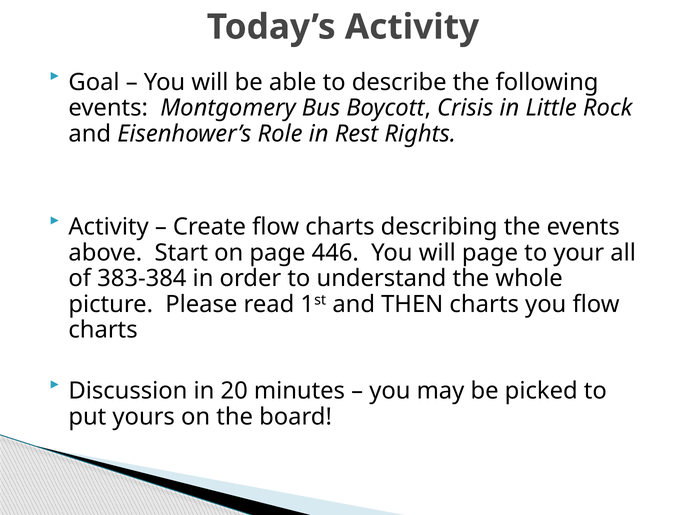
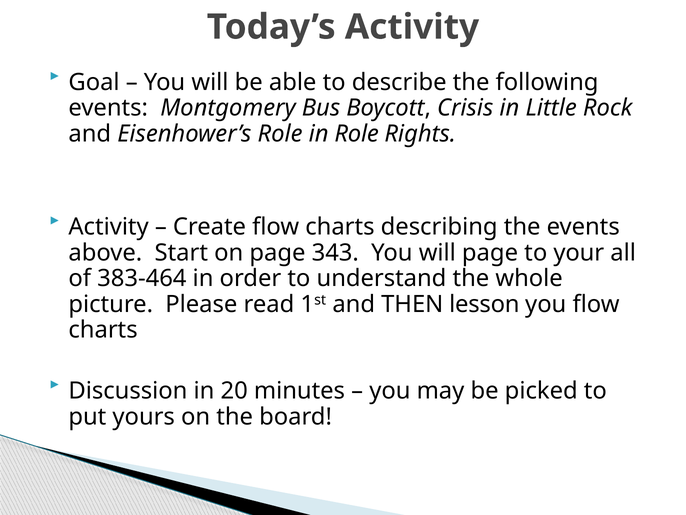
in Rest: Rest -> Role
446: 446 -> 343
383-384: 383-384 -> 383-464
THEN charts: charts -> lesson
